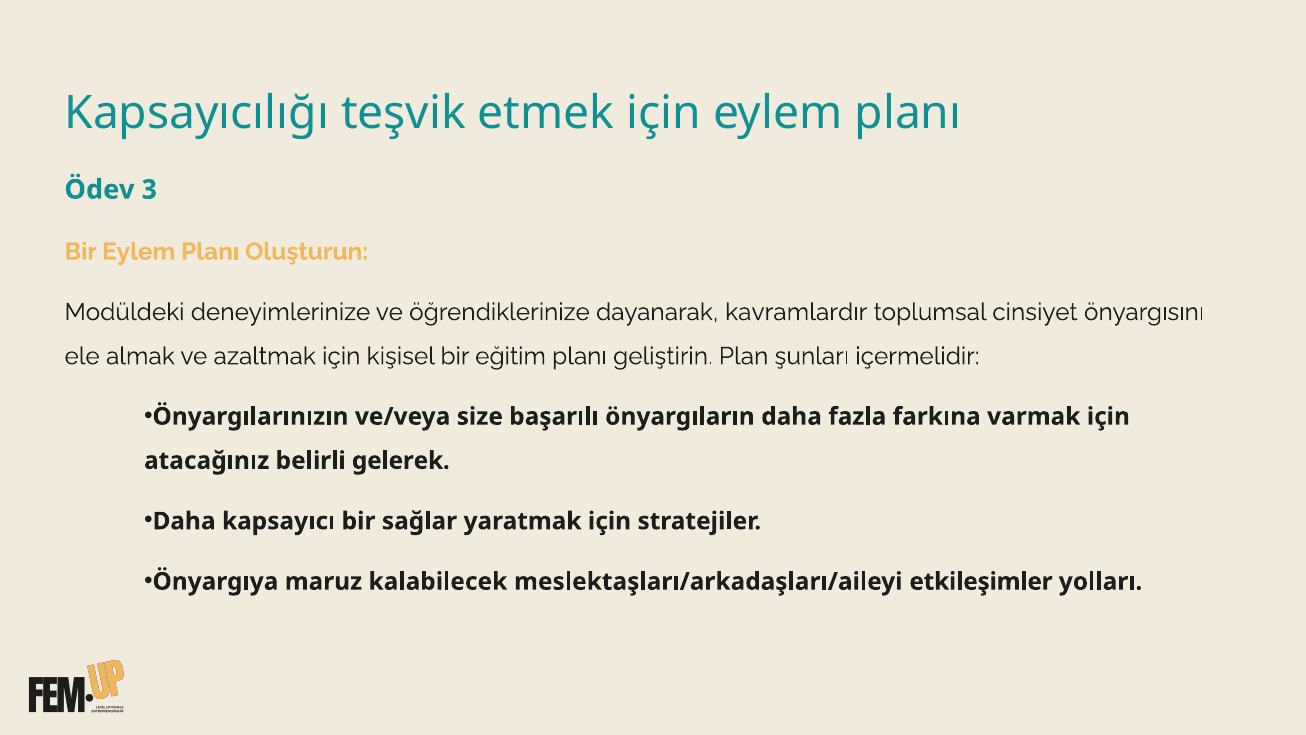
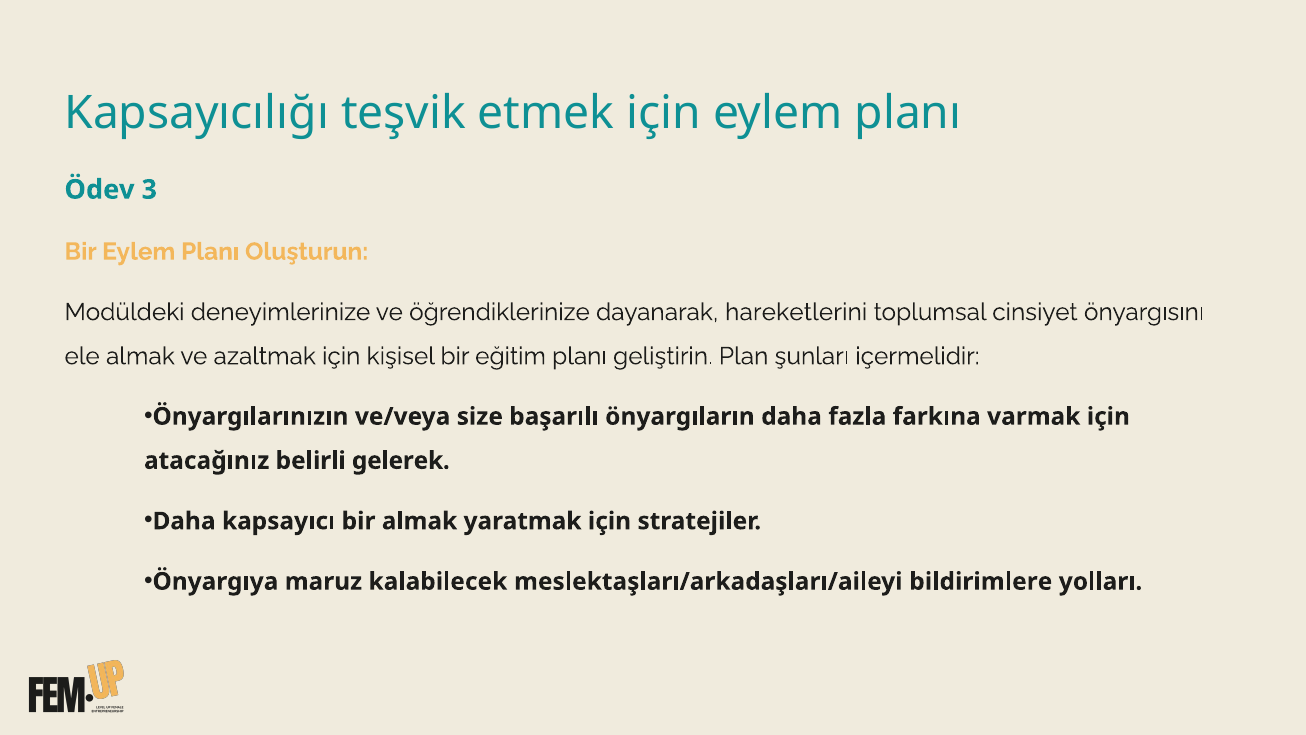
kavramlardır: kavramlardır -> hareketlerini
bir sağlar: sağlar -> almak
etkileşimler: etkileşimler -> bildirimlere
